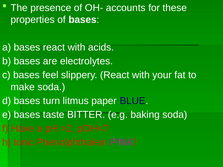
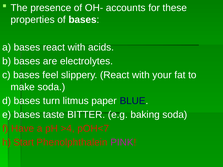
>2: >2 -> >4
Ionic: Ionic -> Start
